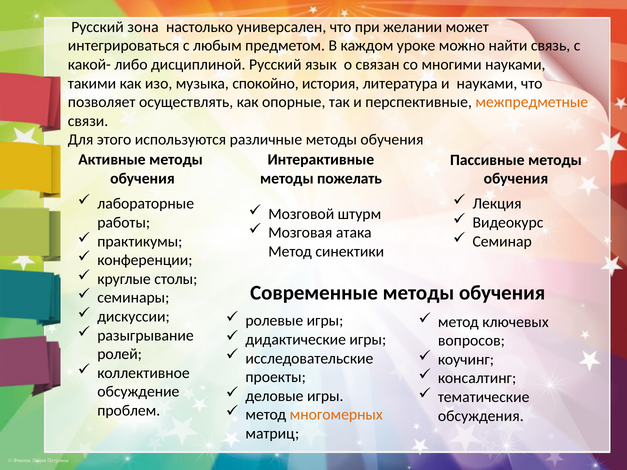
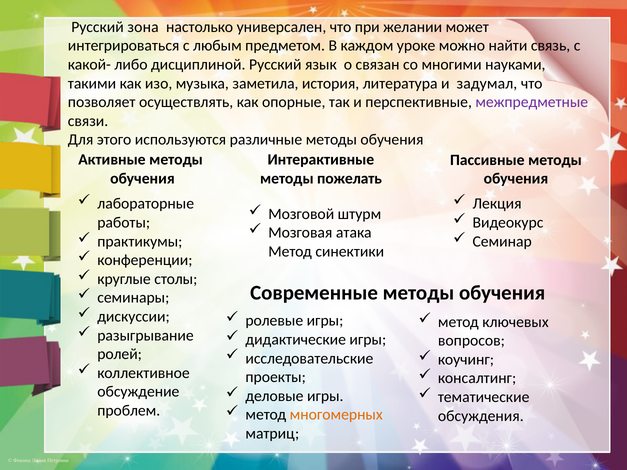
спокойно: спокойно -> заметила
и науками: науками -> задумал
межпредметные colour: orange -> purple
